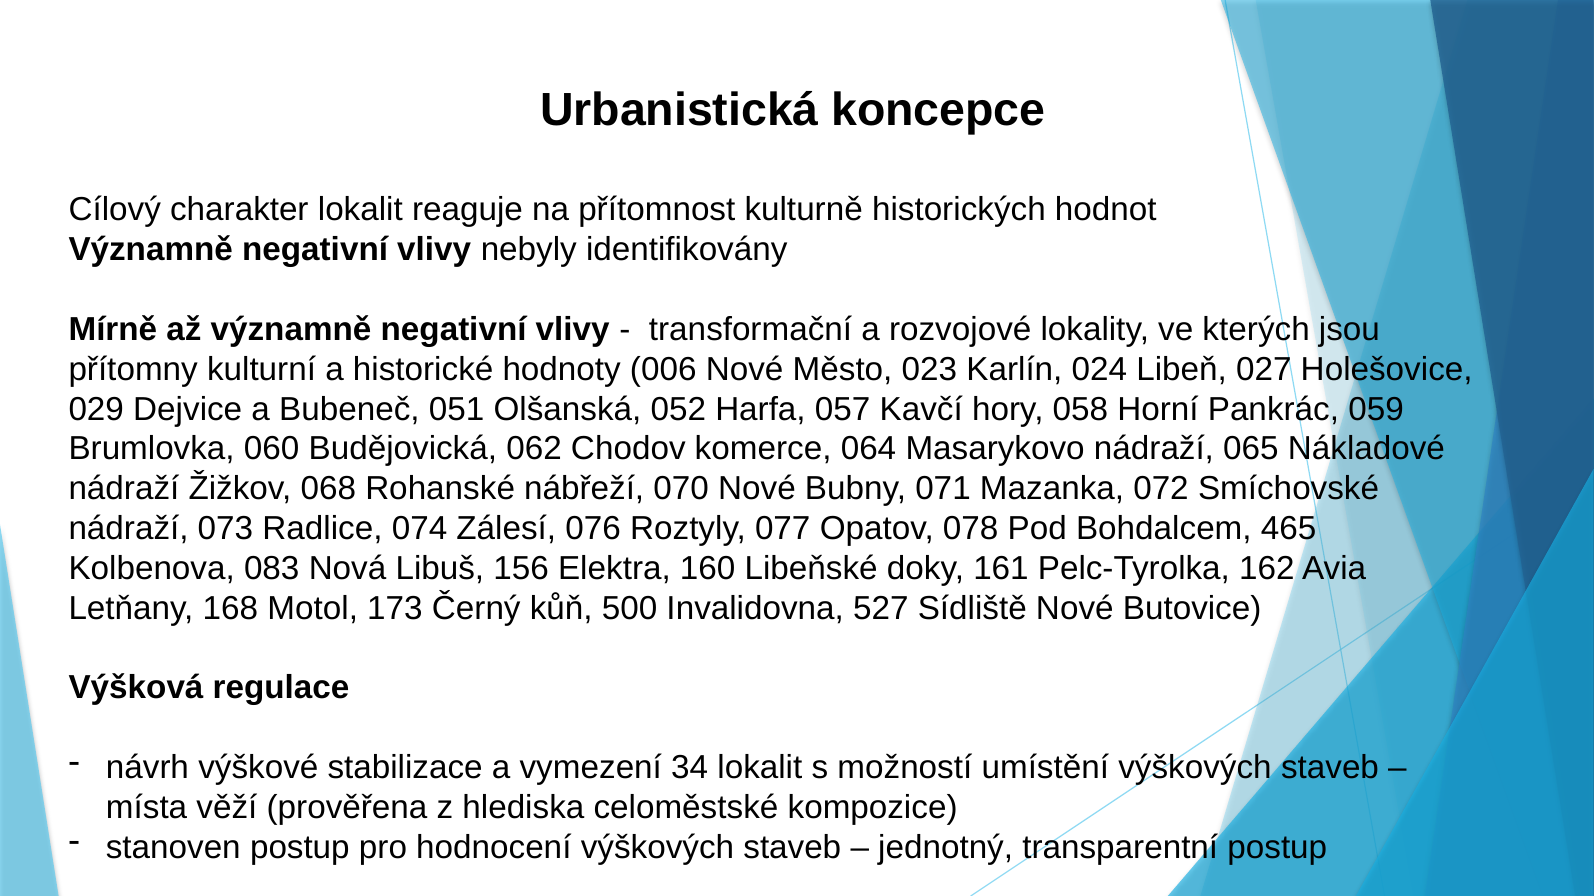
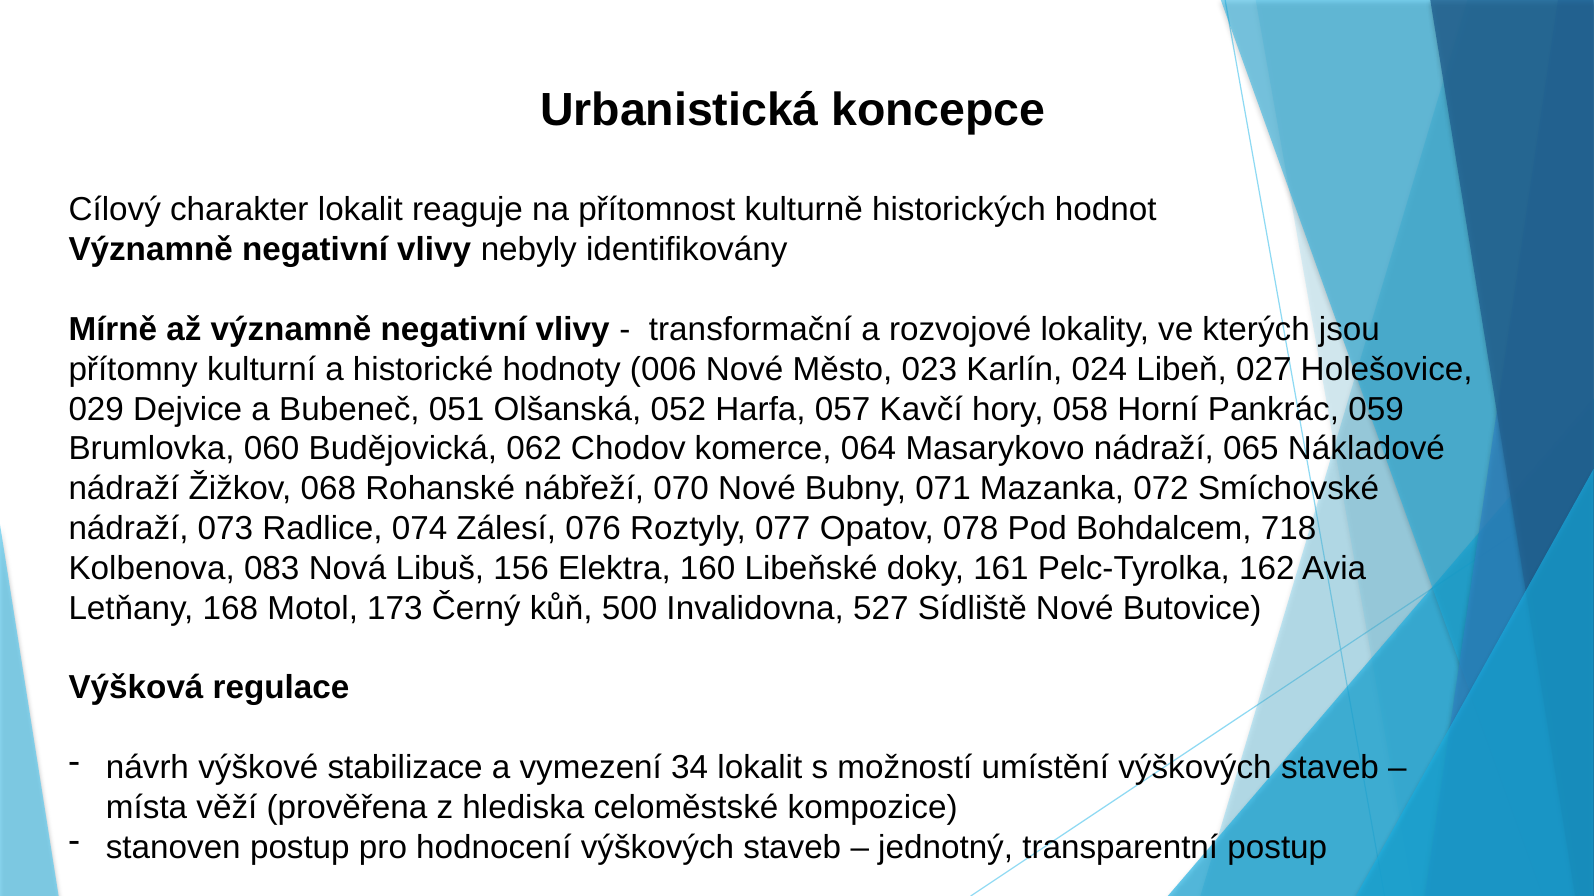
465: 465 -> 718
